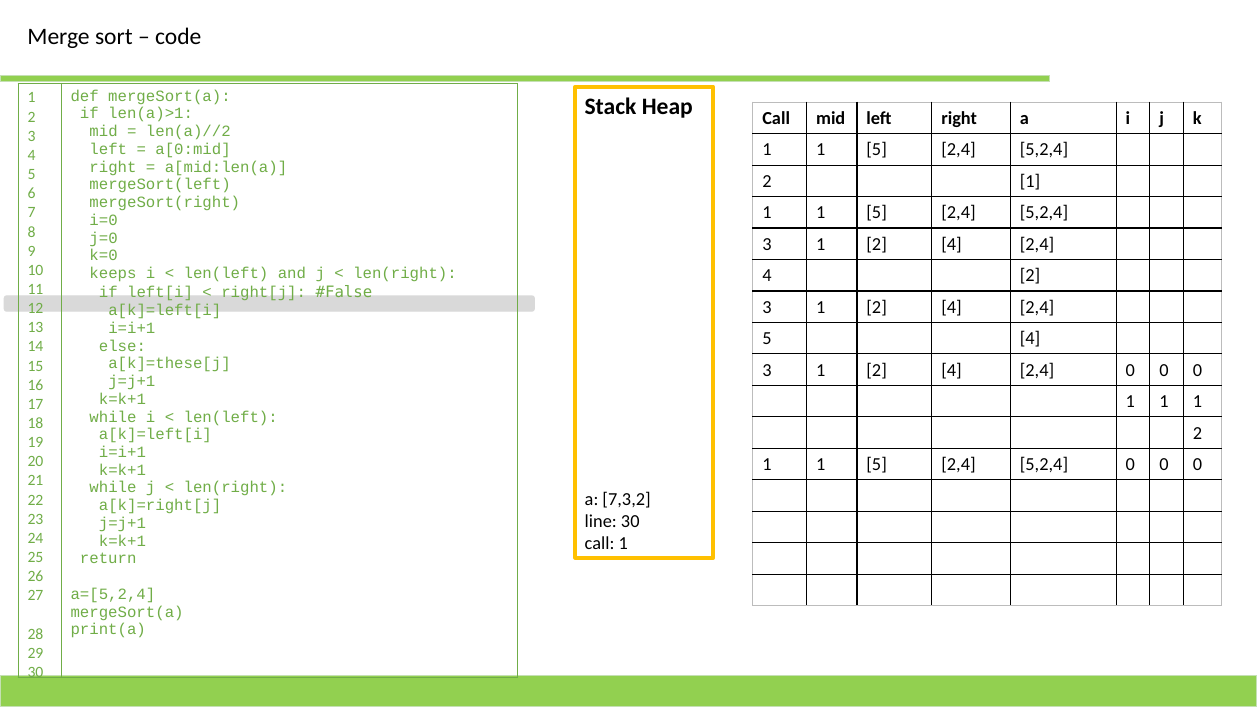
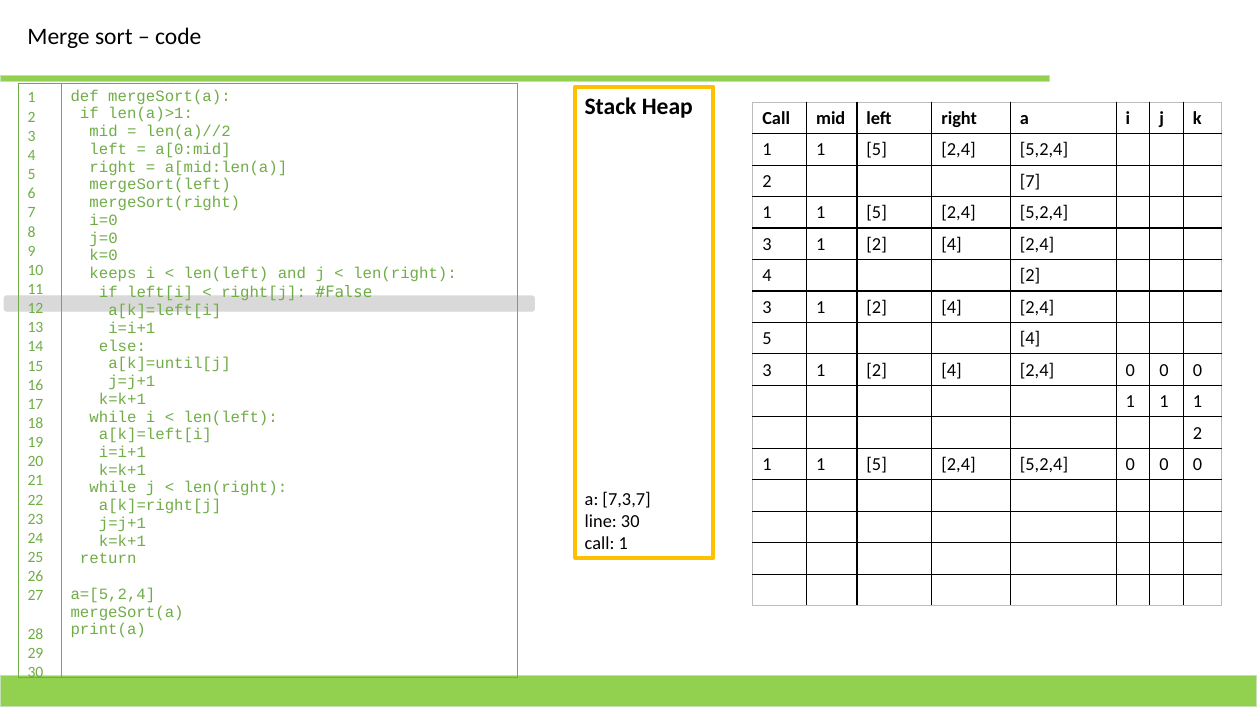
1 at (1030, 181): 1 -> 7
a[k]=these[j: a[k]=these[j -> a[k]=until[j
7,3,2: 7,3,2 -> 7,3,7
